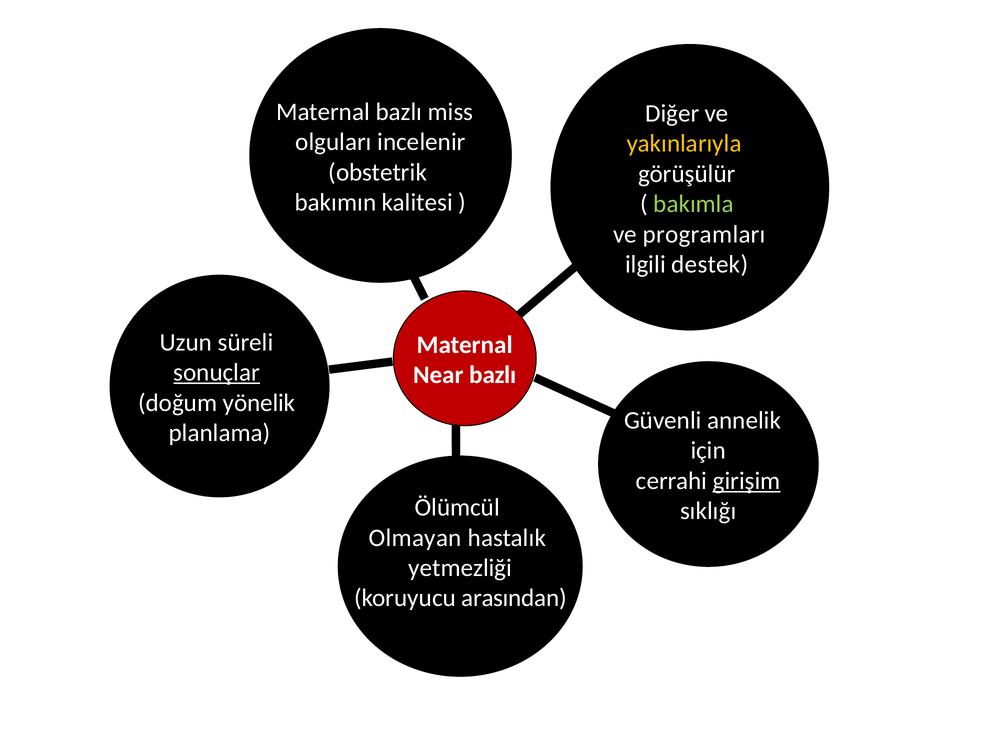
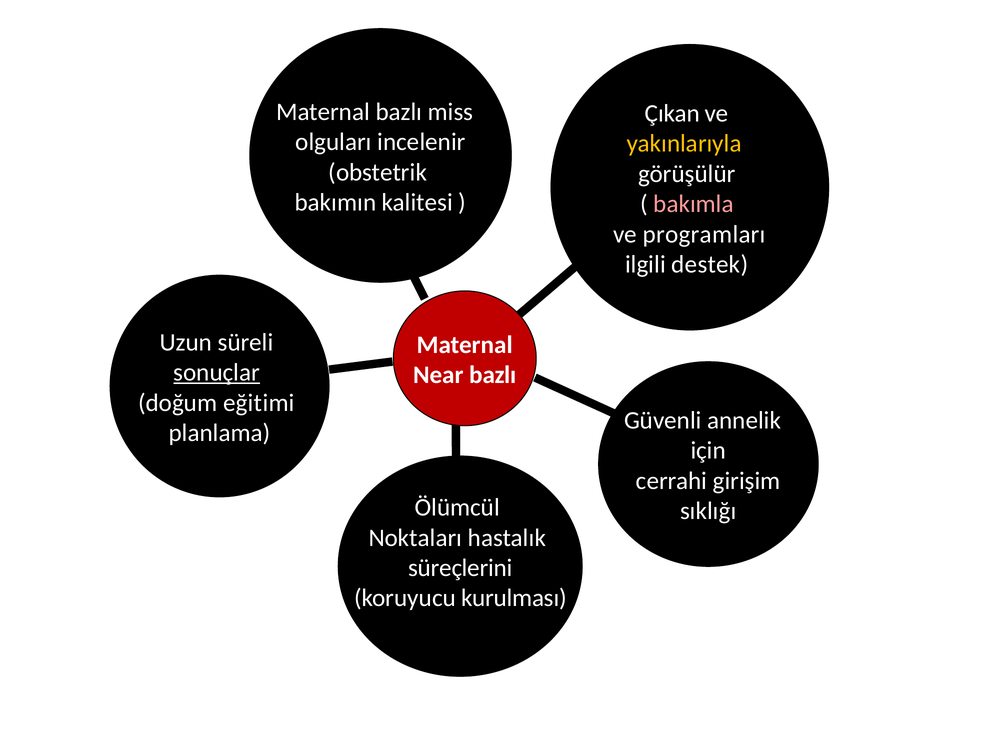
Diğer: Diğer -> Çıkan
bakımla colour: light green -> pink
yönelik: yönelik -> eğitimi
girişim underline: present -> none
Olmayan: Olmayan -> Noktaları
yetmezliği: yetmezliği -> süreçlerini
arasından: arasından -> kurulması
